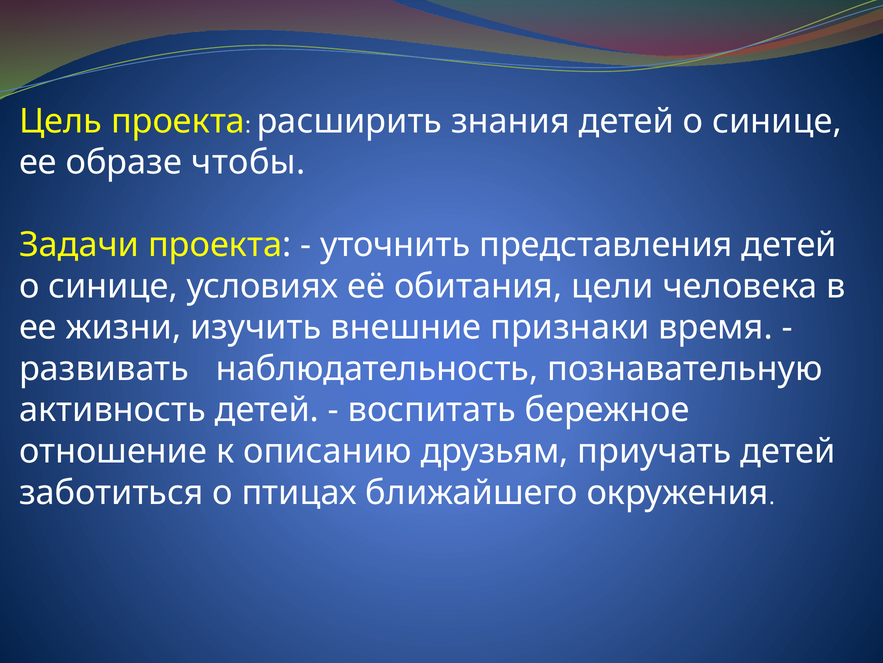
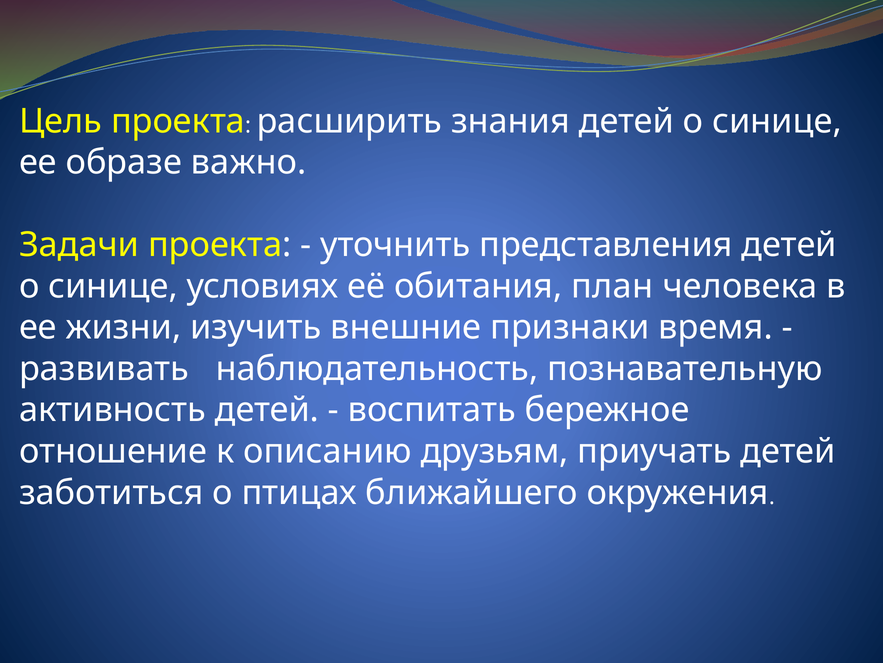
чтобы: чтобы -> важно
цели: цели -> план
